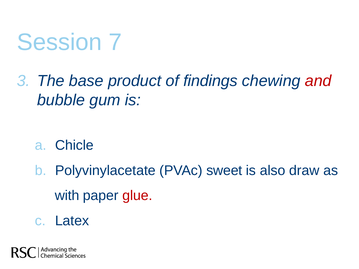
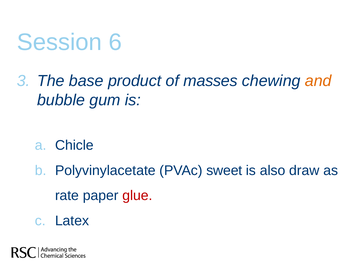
7: 7 -> 6
findings: findings -> masses
and colour: red -> orange
with: with -> rate
